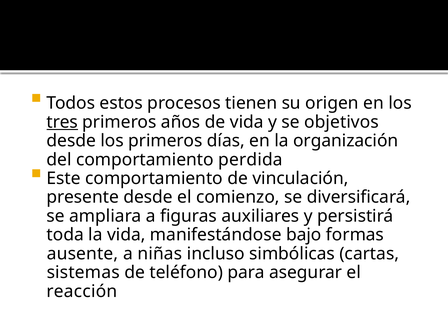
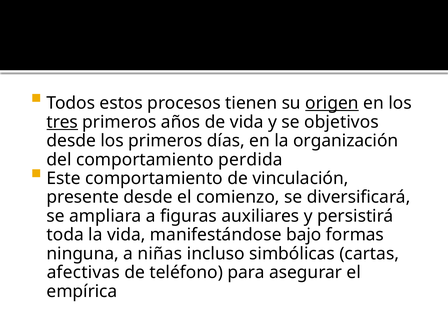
origen underline: none -> present
ausente: ausente -> ninguna
sistemas: sistemas -> afectivas
reacción: reacción -> empírica
